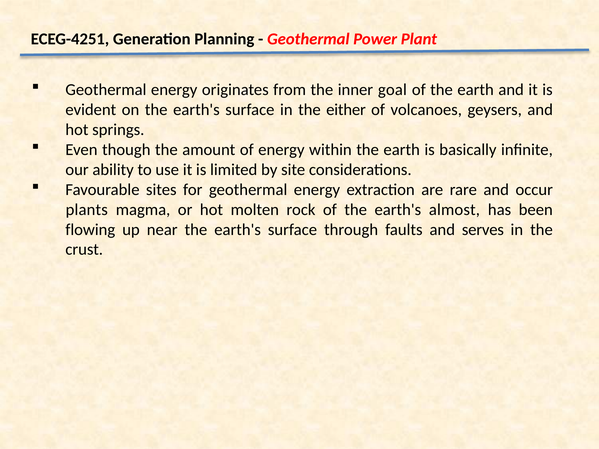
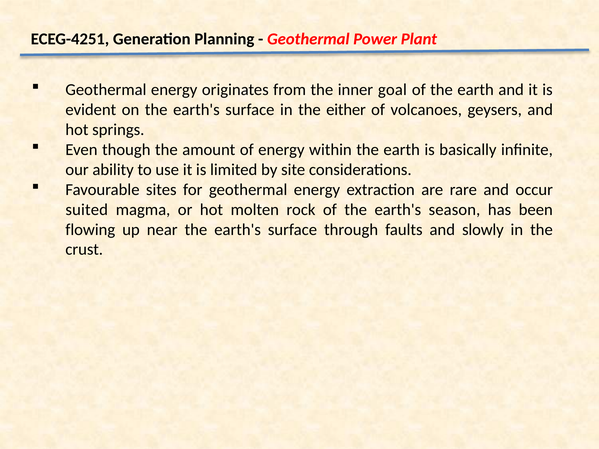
plants: plants -> suited
almost: almost -> season
serves: serves -> slowly
